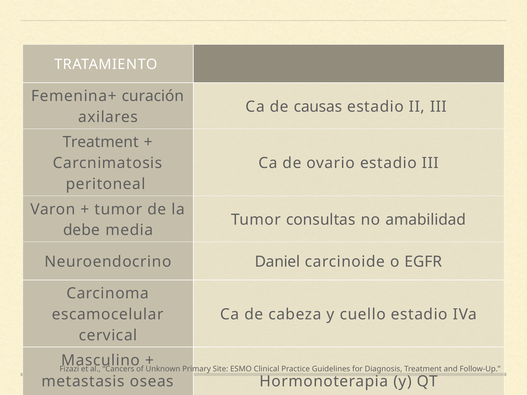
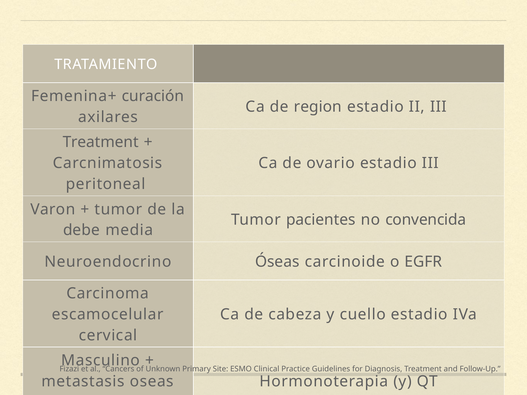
causas: causas -> region
consultas: consultas -> pacientes
amabilidad: amabilidad -> convencida
Daniel: Daniel -> Óseas
